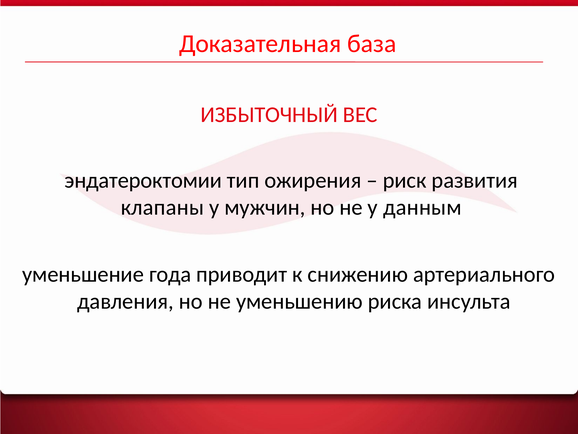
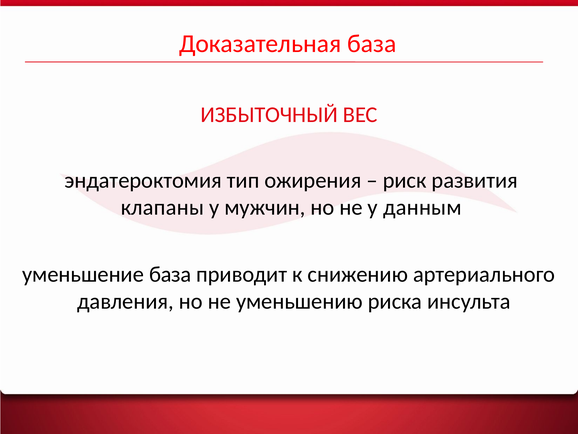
эндатероктомии: эндатероктомии -> эндатероктомия
уменьшение года: года -> база
